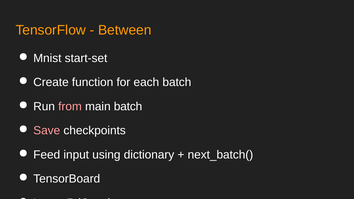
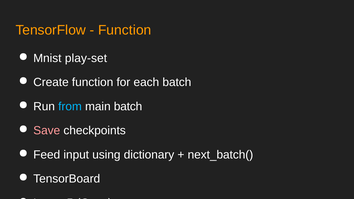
Between at (125, 30): Between -> Function
start-set: start-set -> play-set
from colour: pink -> light blue
